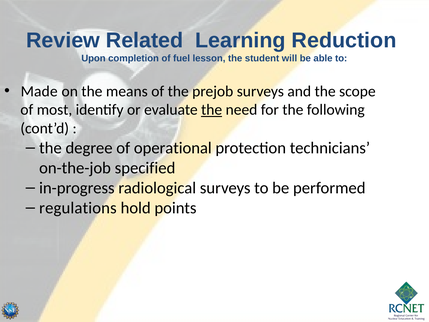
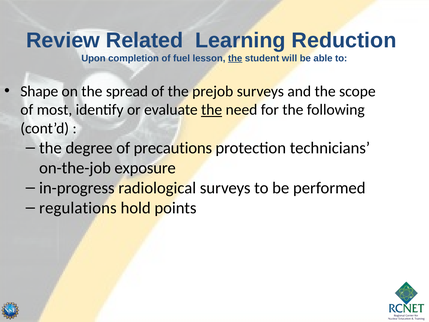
the at (235, 58) underline: none -> present
Made: Made -> Shape
means: means -> spread
operational: operational -> precautions
specified: specified -> exposure
